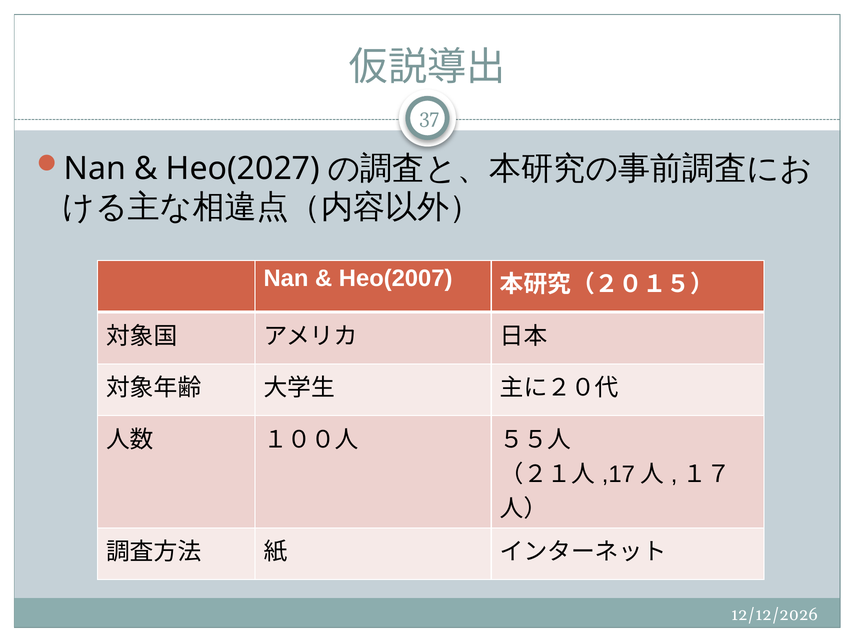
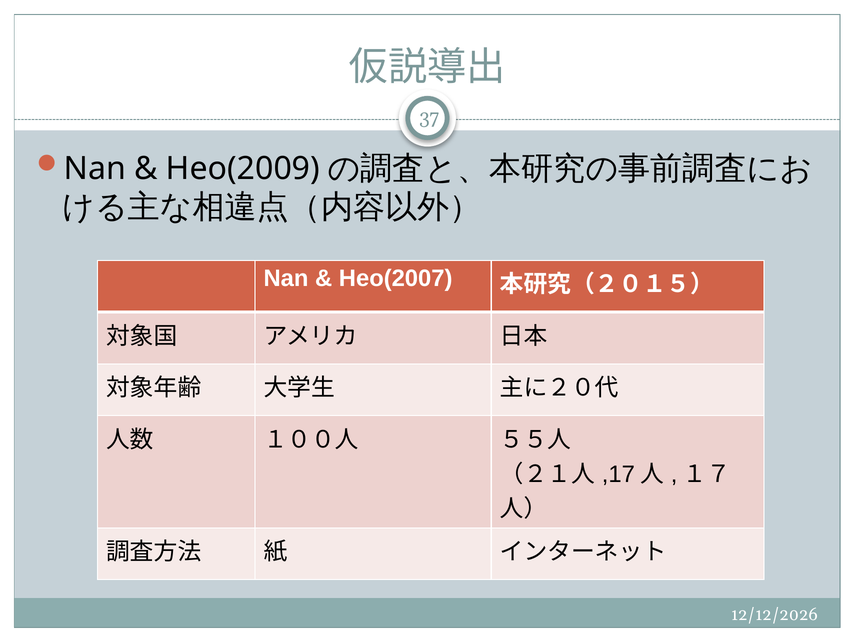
Heo(2027: Heo(2027 -> Heo(2009
